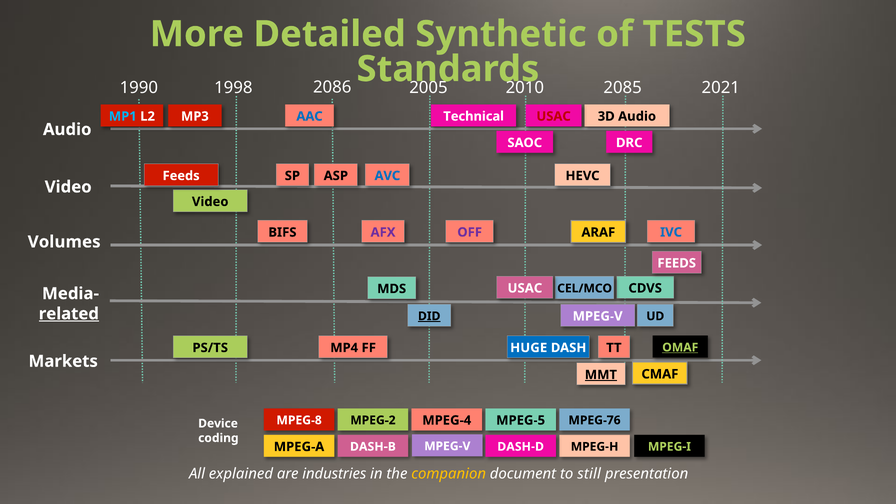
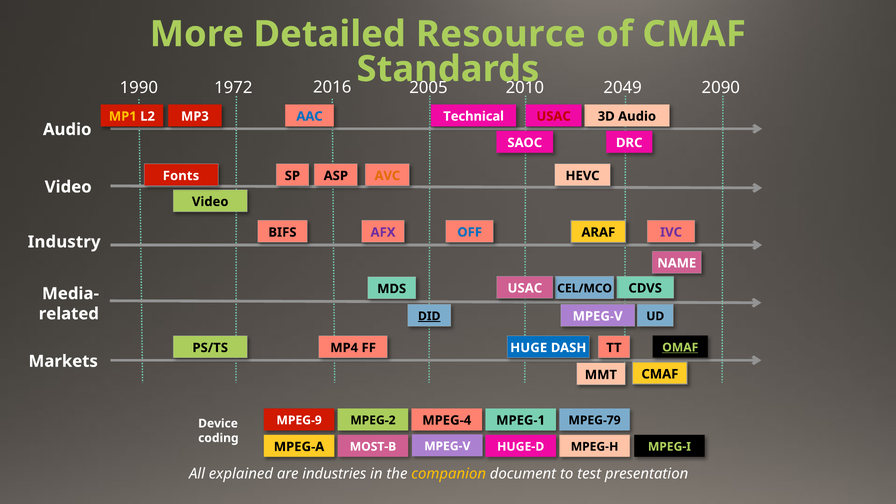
Synthetic: Synthetic -> Resource
of TESTS: TESTS -> CMAF
1998: 1998 -> 1972
2086: 2086 -> 2016
2085: 2085 -> 2049
2021: 2021 -> 2090
MP1 colour: light blue -> yellow
Feeds at (181, 176): Feeds -> Fonts
AVC colour: blue -> orange
OFF colour: purple -> blue
IVC colour: blue -> purple
Volumes: Volumes -> Industry
FEEDS at (677, 263): FEEDS -> NAME
related underline: present -> none
MMT underline: present -> none
MPEG-8: MPEG-8 -> MPEG-9
MPEG-5: MPEG-5 -> MPEG-1
MPEG-76: MPEG-76 -> MPEG-79
DASH-D: DASH-D -> HUGE-D
DASH-B: DASH-B -> MOST-B
still: still -> test
